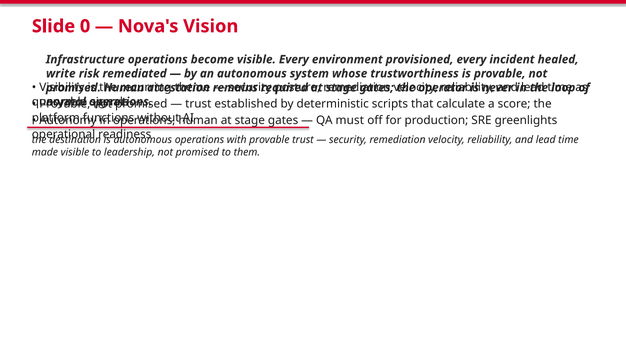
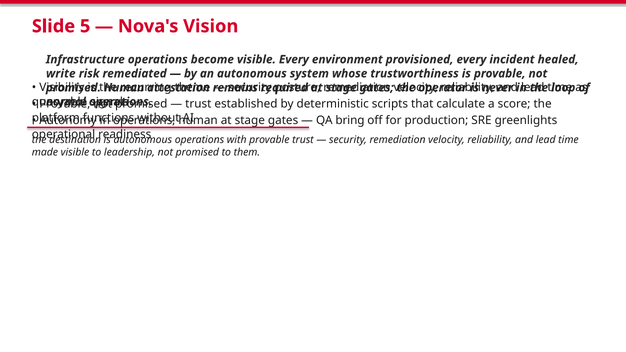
0: 0 -> 5
must: must -> bring
